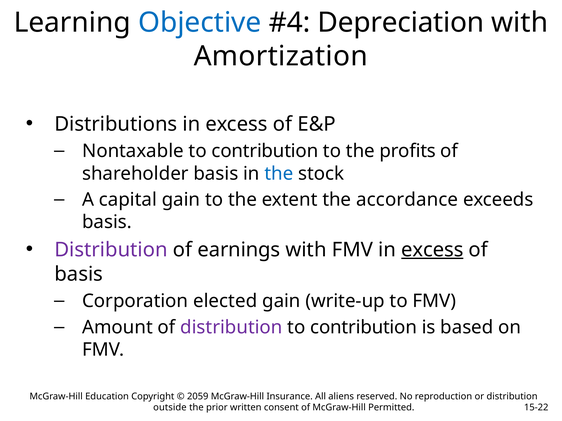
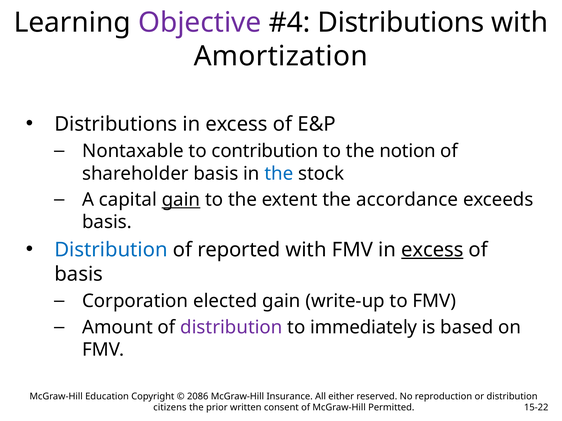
Objective colour: blue -> purple
Depreciation at (401, 23): Depreciation -> Distributions
profits: profits -> notion
gain at (181, 200) underline: none -> present
Distribution at (111, 250) colour: purple -> blue
earnings: earnings -> reported
contribution at (364, 328): contribution -> immediately
2059: 2059 -> 2086
aliens: aliens -> either
outside: outside -> citizens
